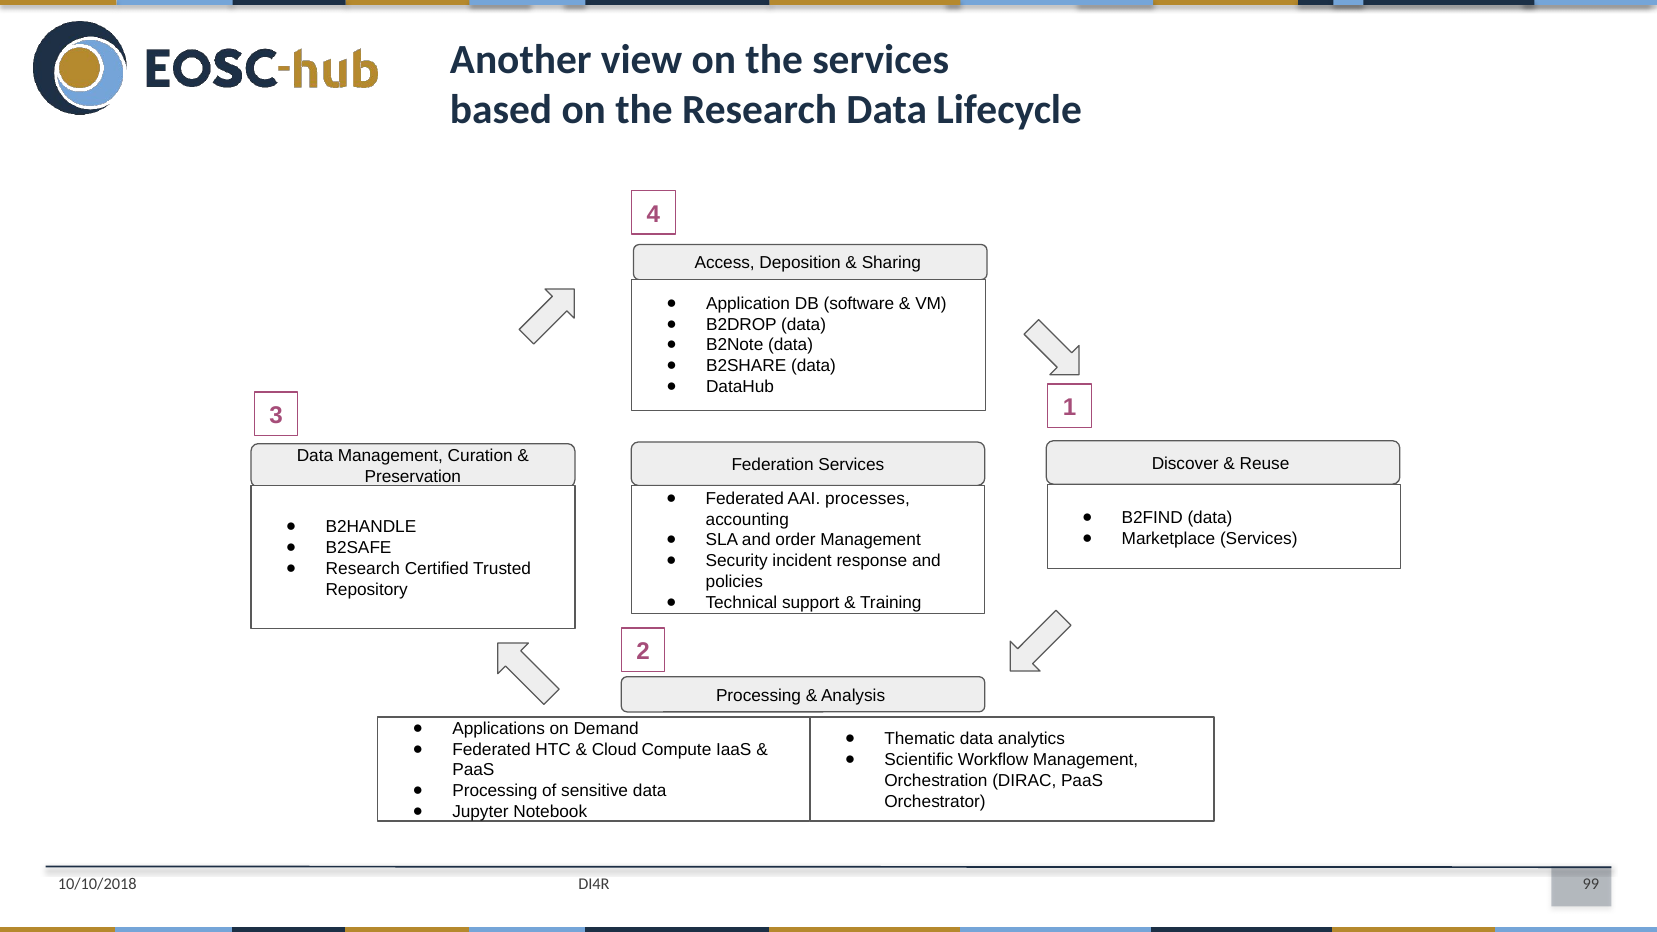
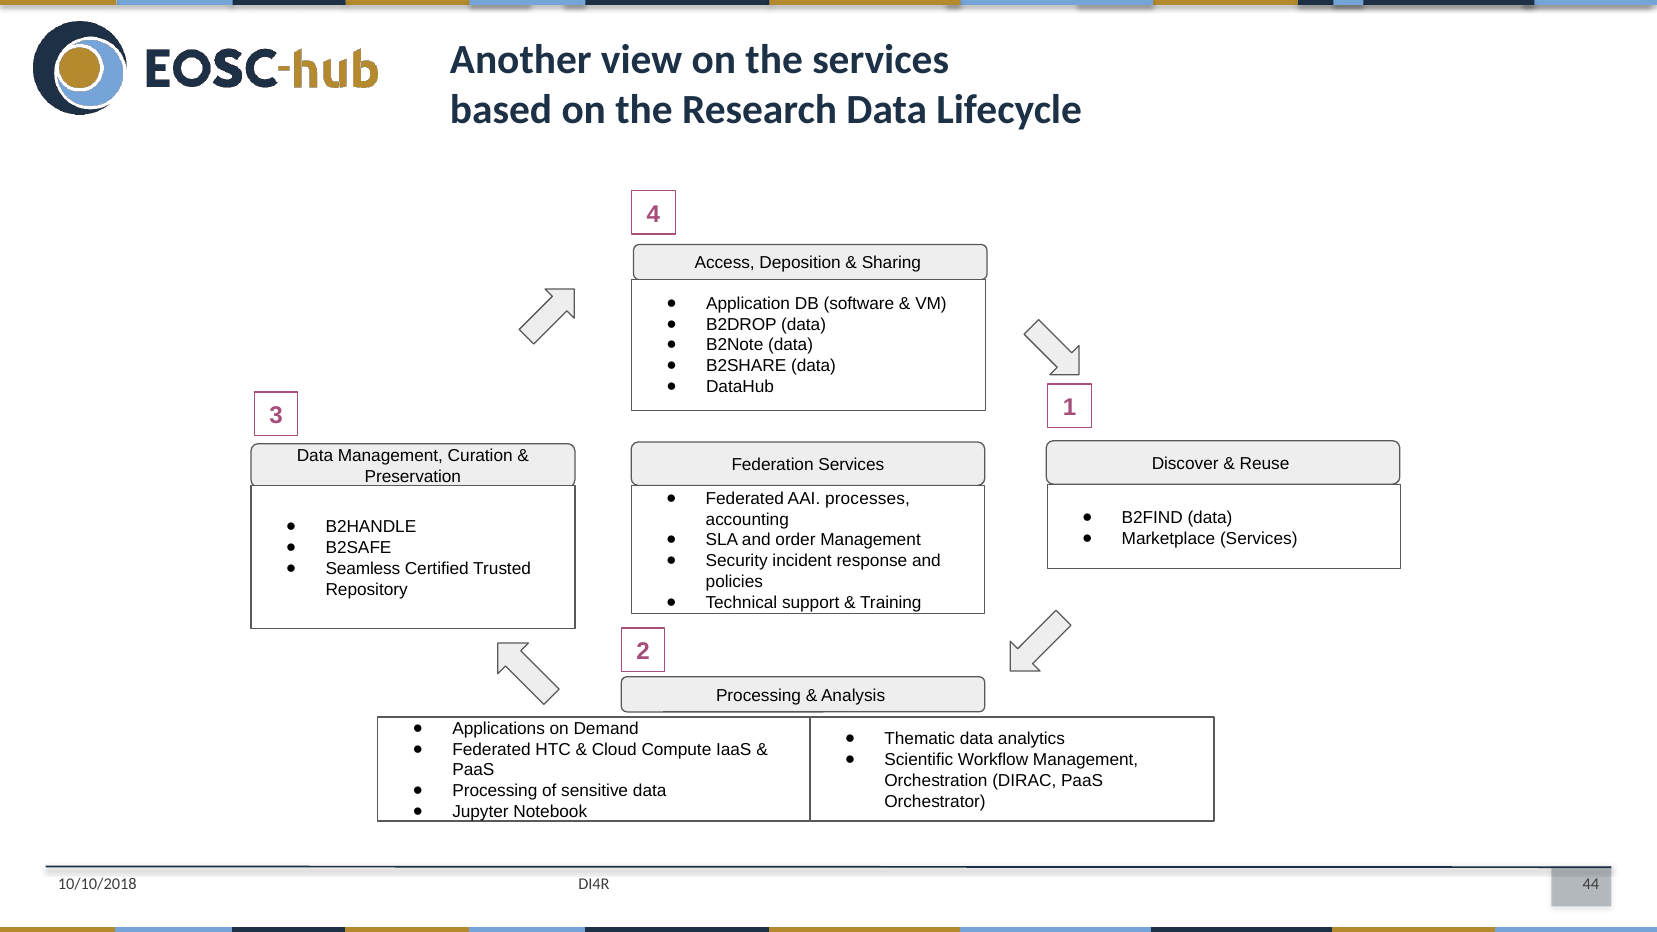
Research at (363, 569): Research -> Seamless
99: 99 -> 44
